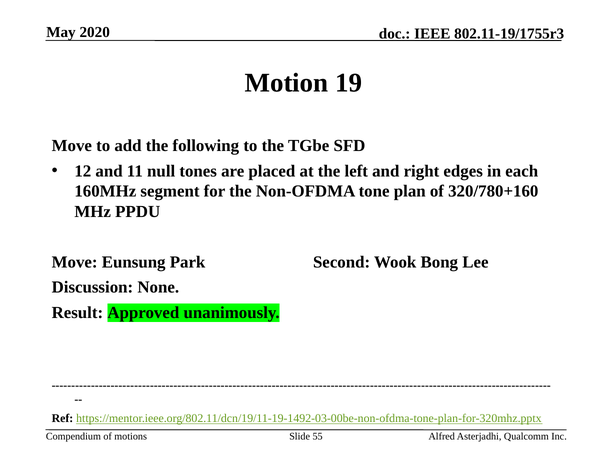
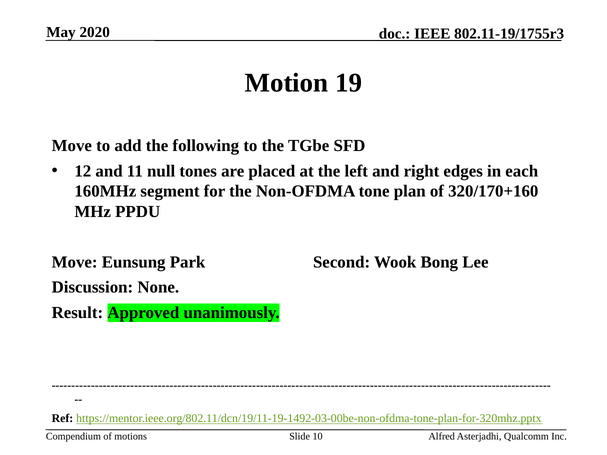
320/780+160: 320/780+160 -> 320/170+160
55: 55 -> 10
